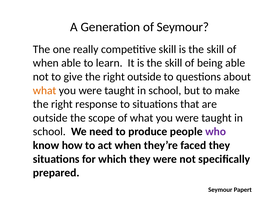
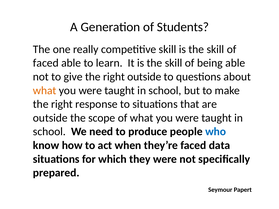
of Seymour: Seymour -> Students
when at (46, 63): when -> faced
who colour: purple -> blue
faced they: they -> data
